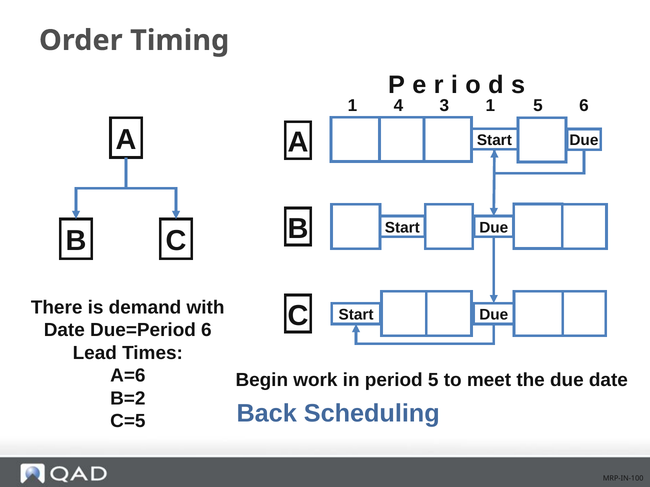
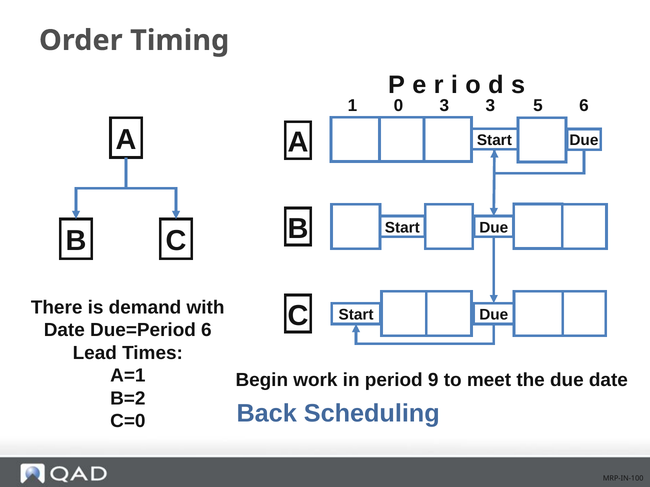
4: 4 -> 0
3 1: 1 -> 3
A=6: A=6 -> A=1
period 5: 5 -> 9
C=5: C=5 -> C=0
